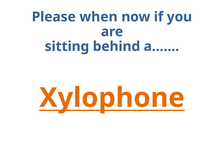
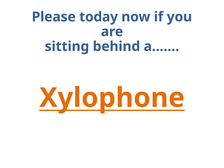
when: when -> today
